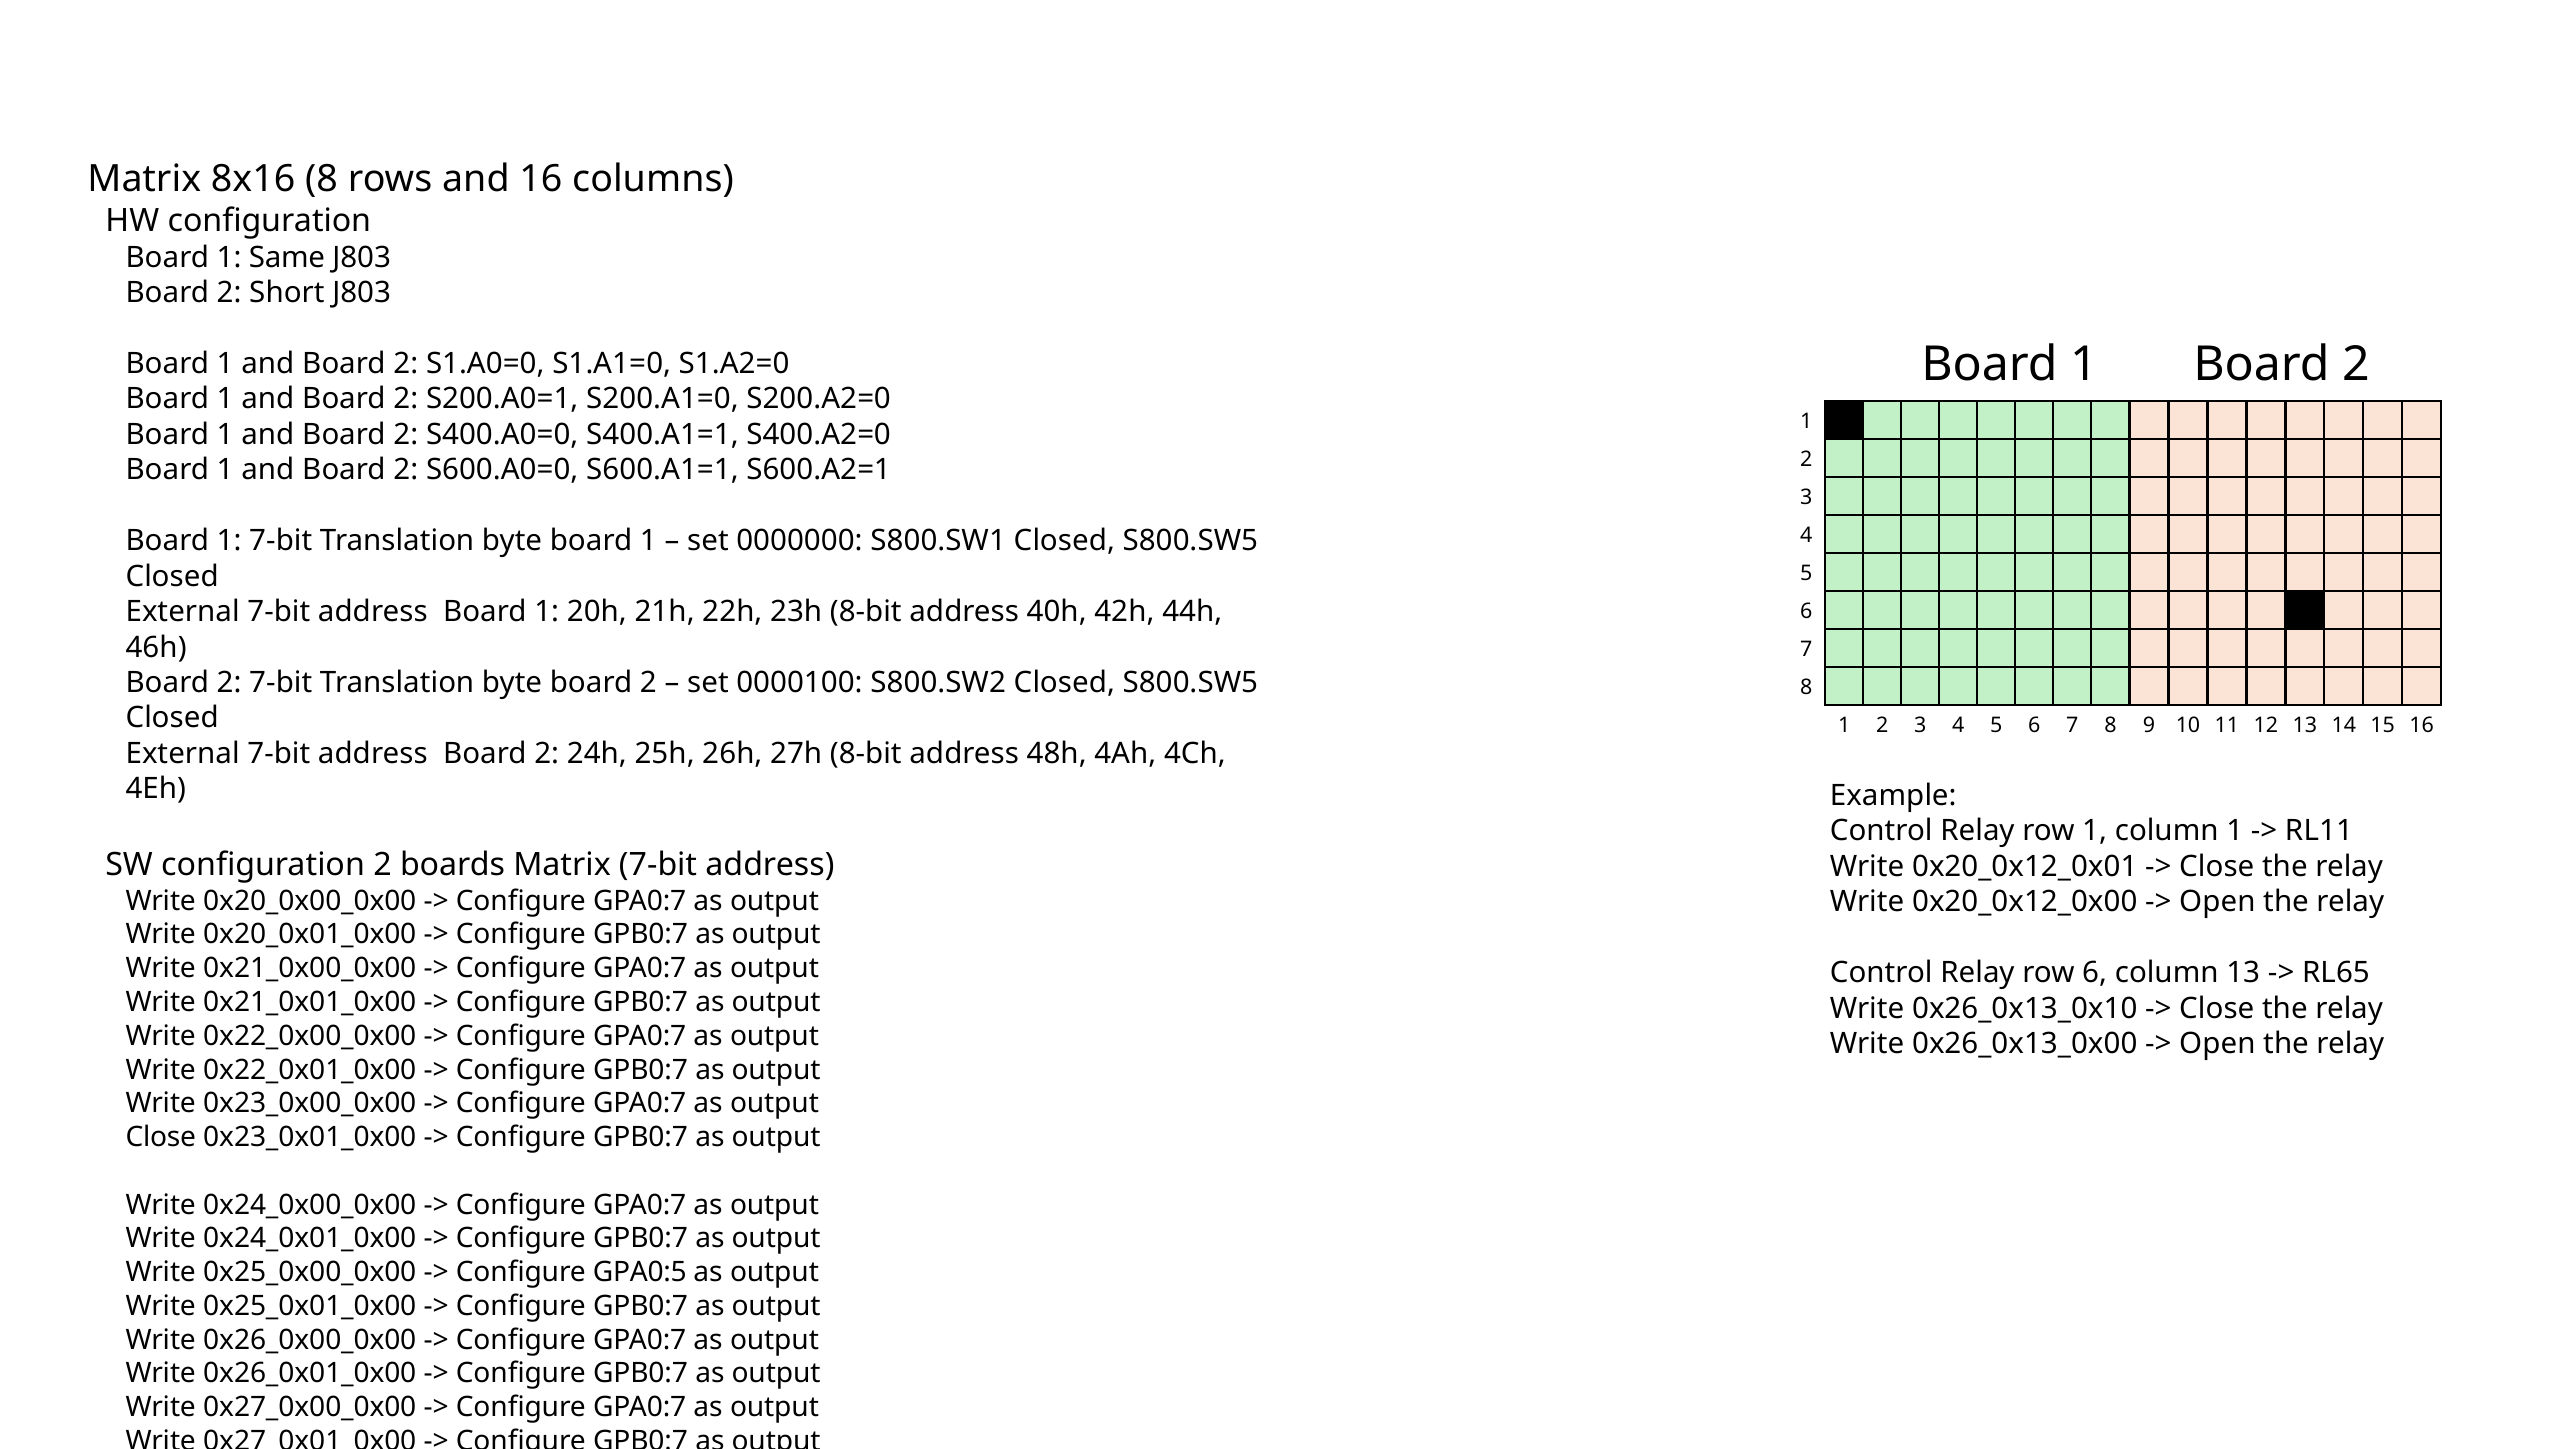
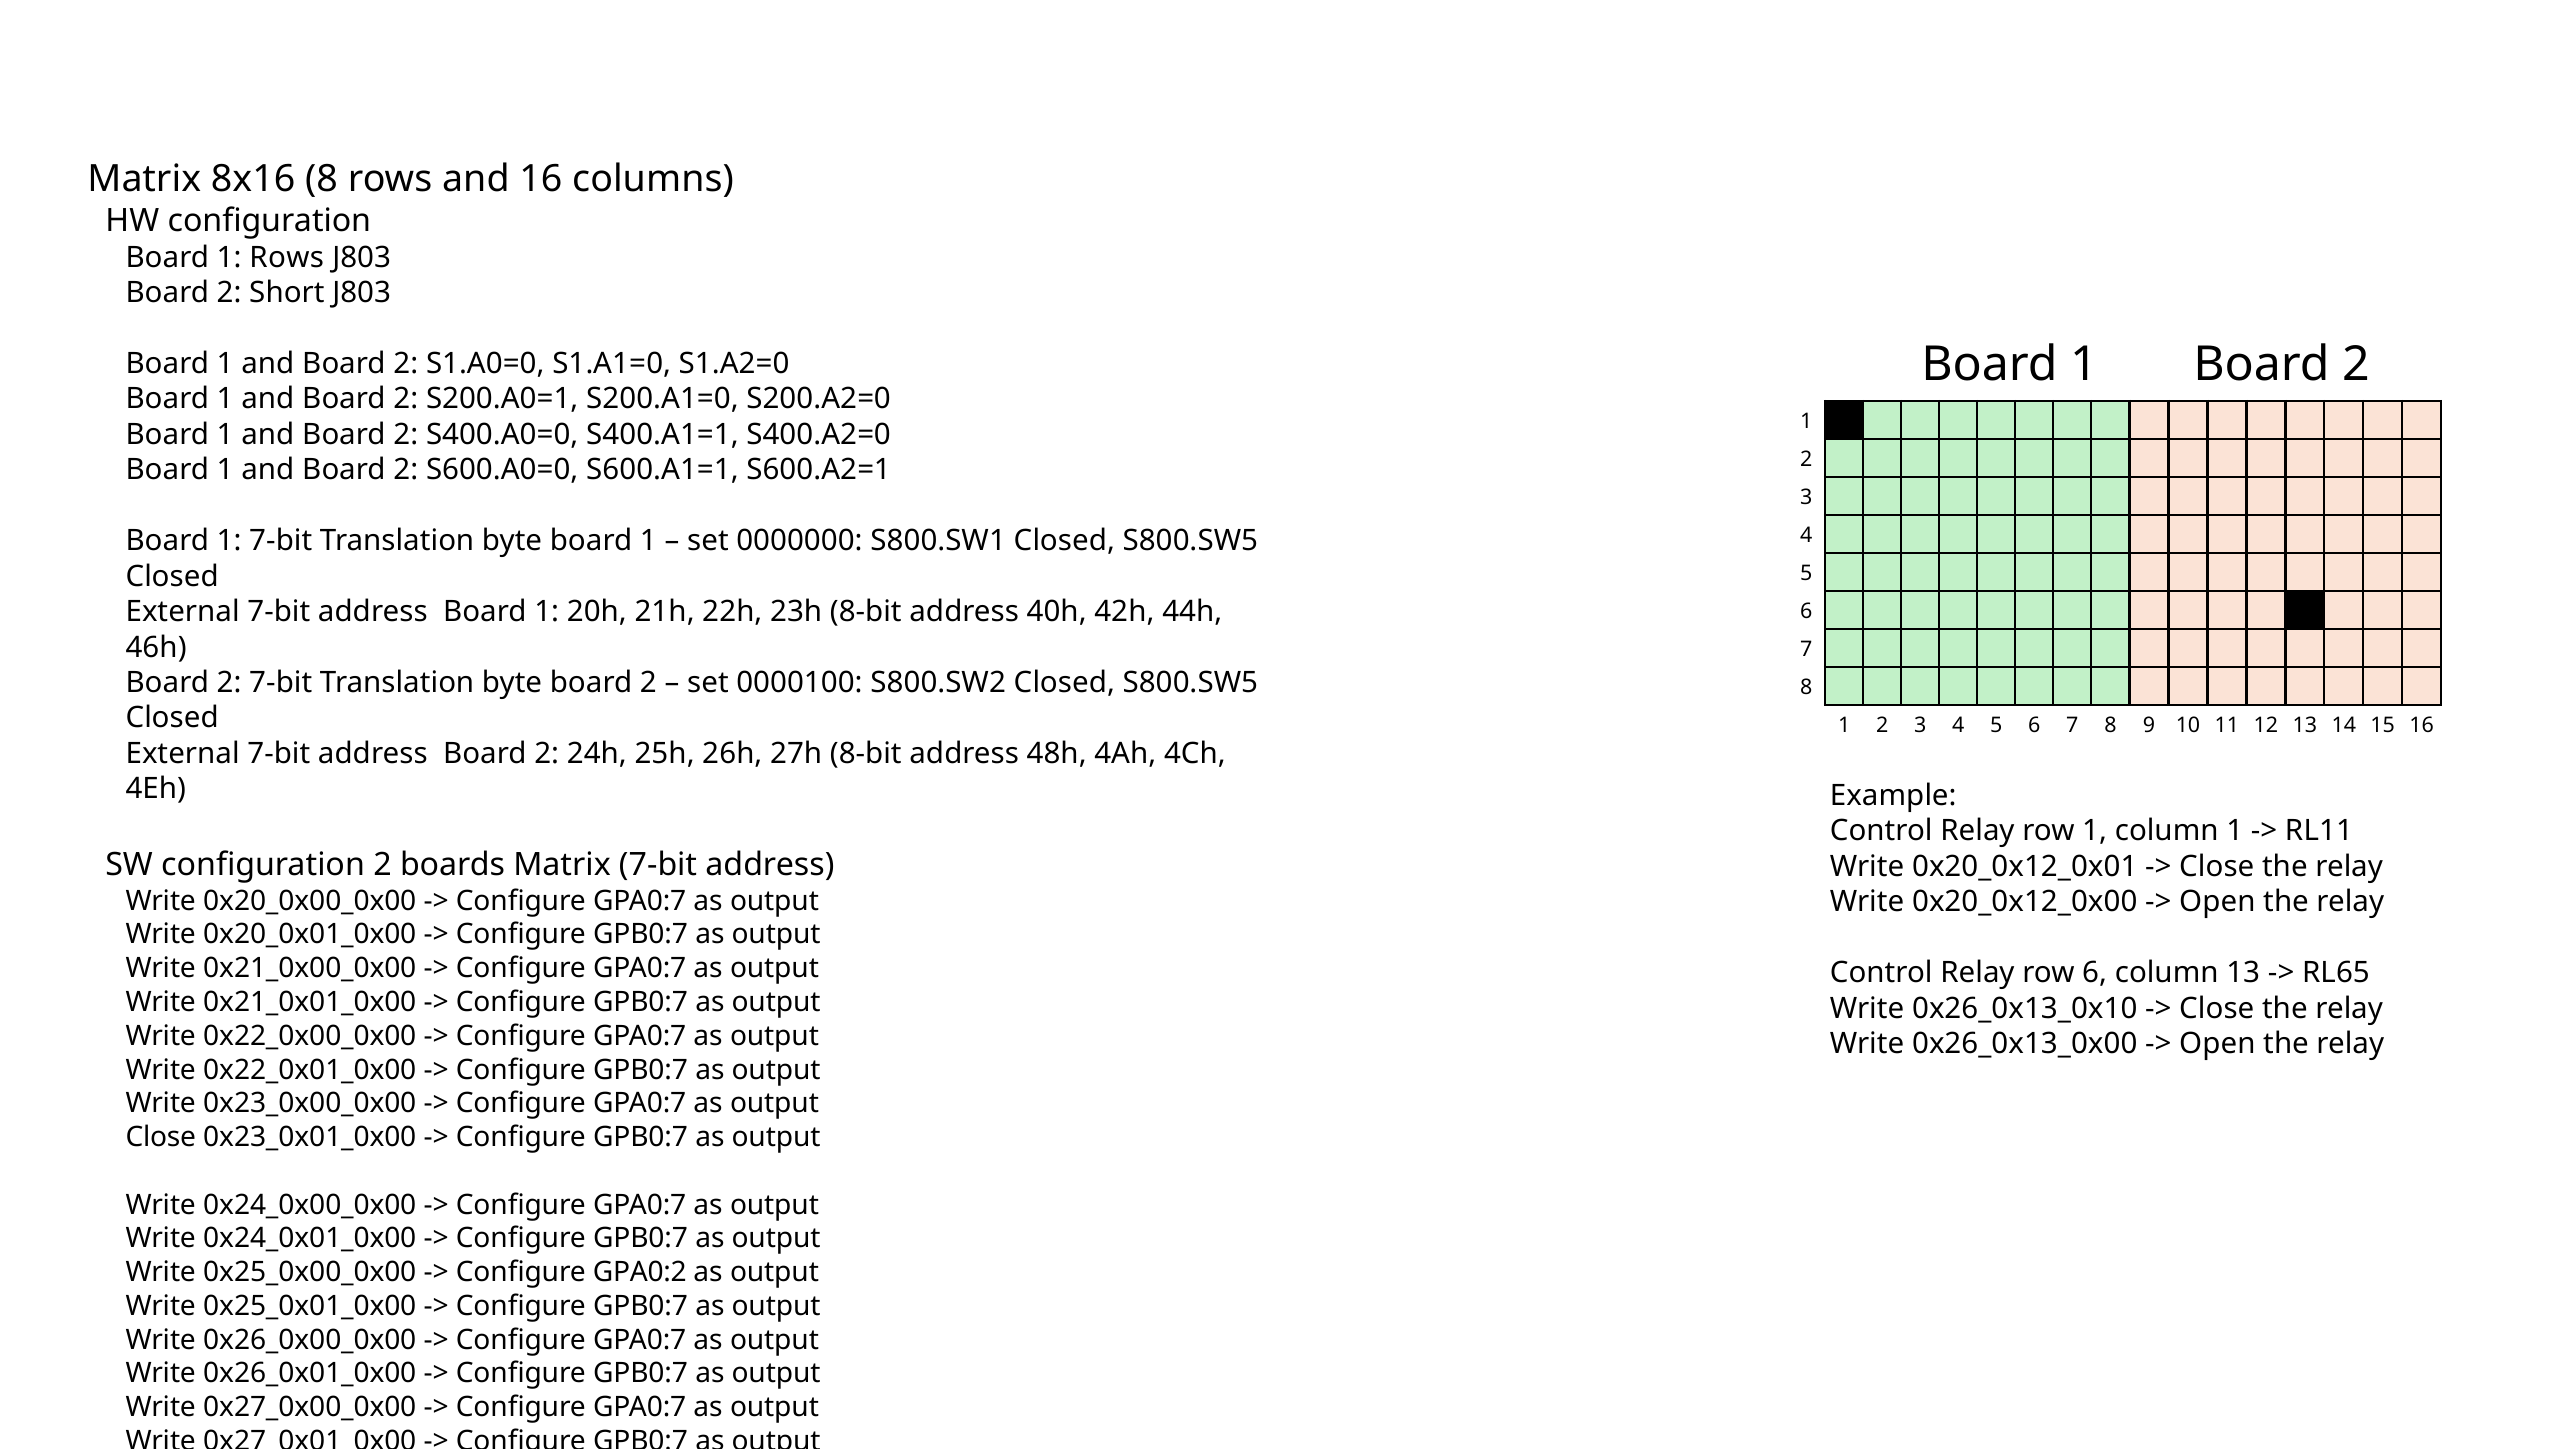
1 Same: Same -> Rows
GPA0:5: GPA0:5 -> GPA0:2
